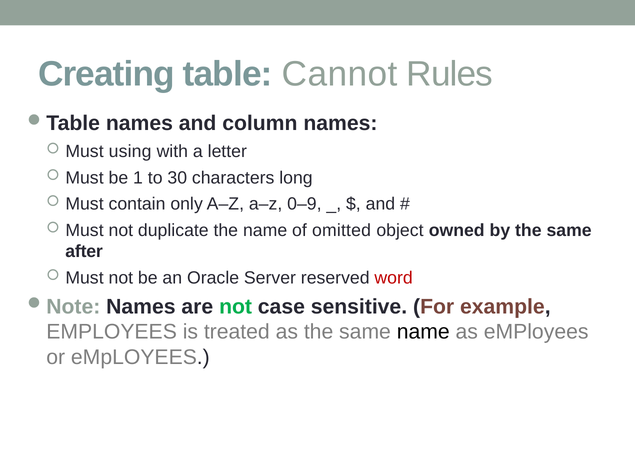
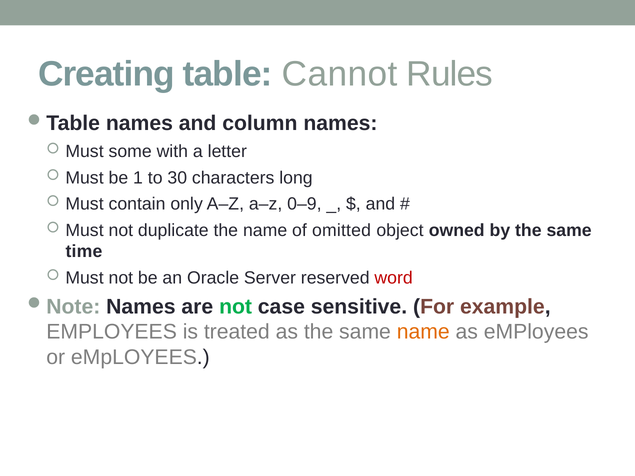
using: using -> some
after: after -> time
name at (423, 332) colour: black -> orange
